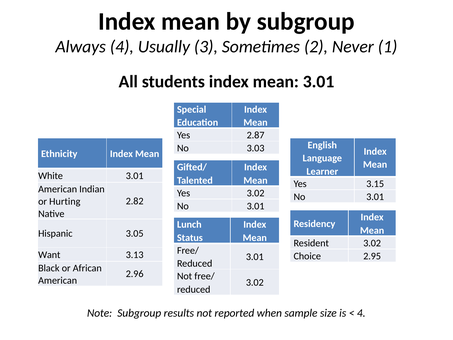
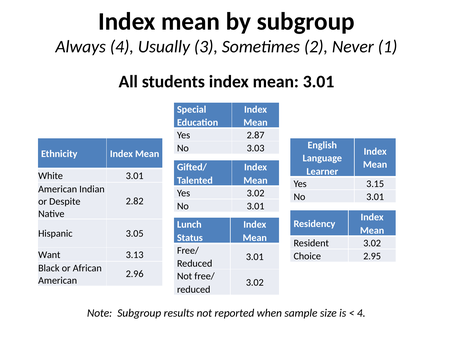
Hurting: Hurting -> Despite
